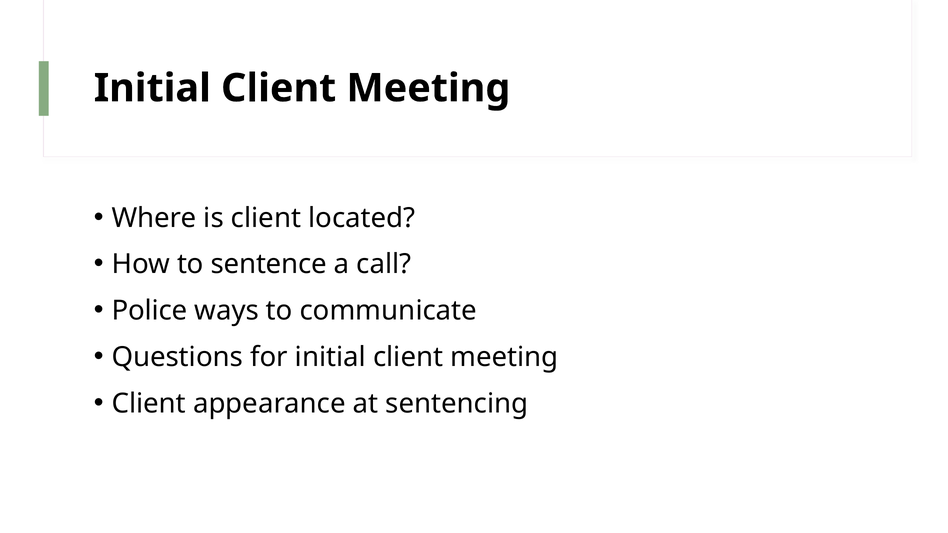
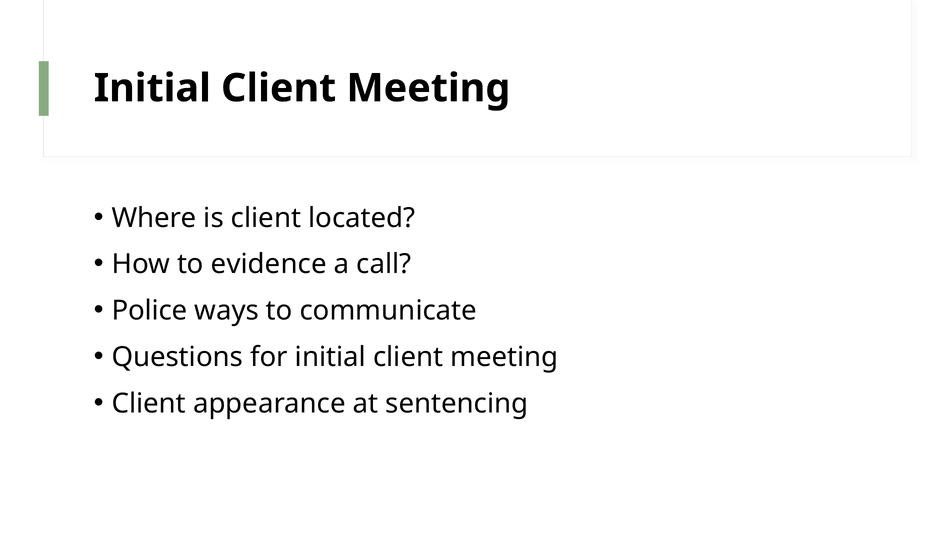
sentence: sentence -> evidence
